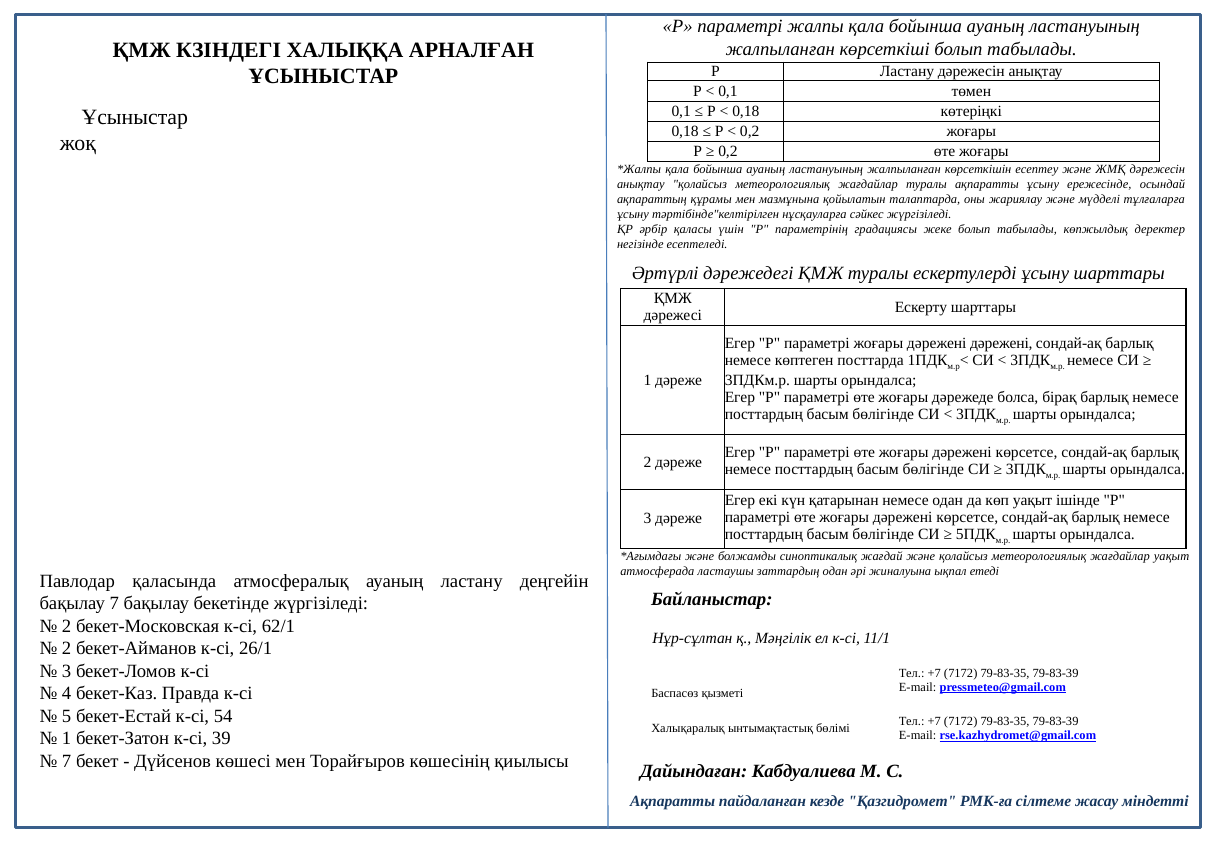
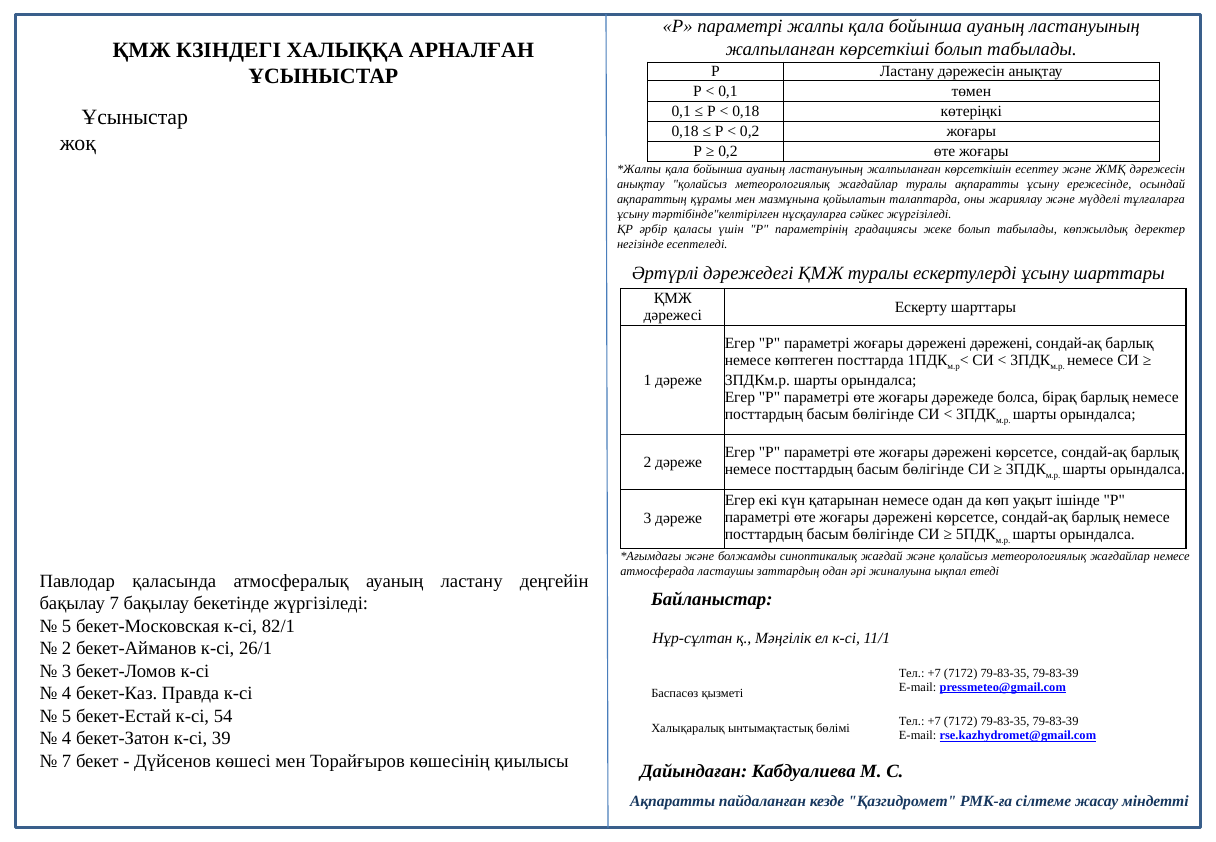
жағдайлар уақыт: уақыт -> немесе
2 at (67, 626): 2 -> 5
62/1: 62/1 -> 82/1
1 at (67, 738): 1 -> 4
